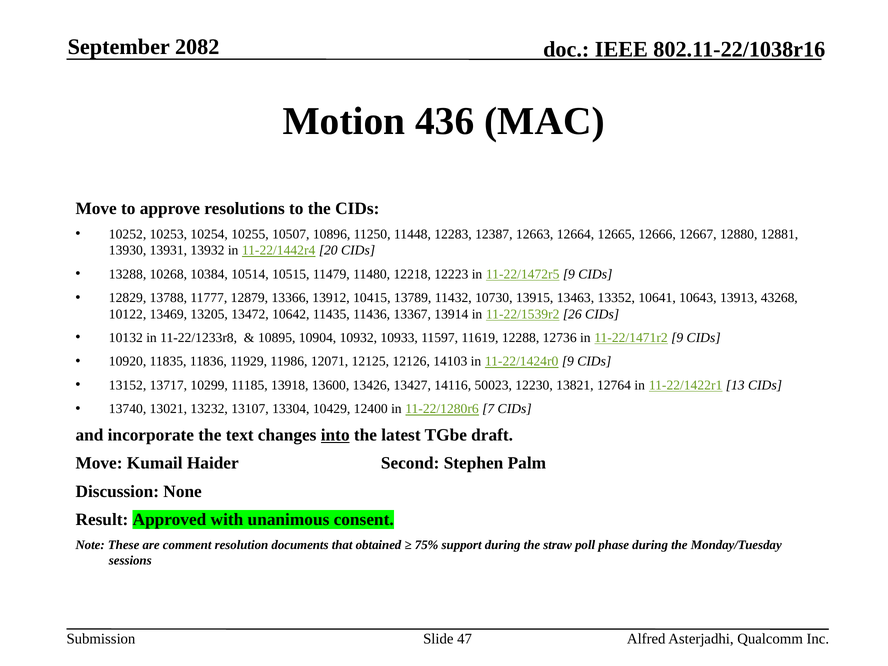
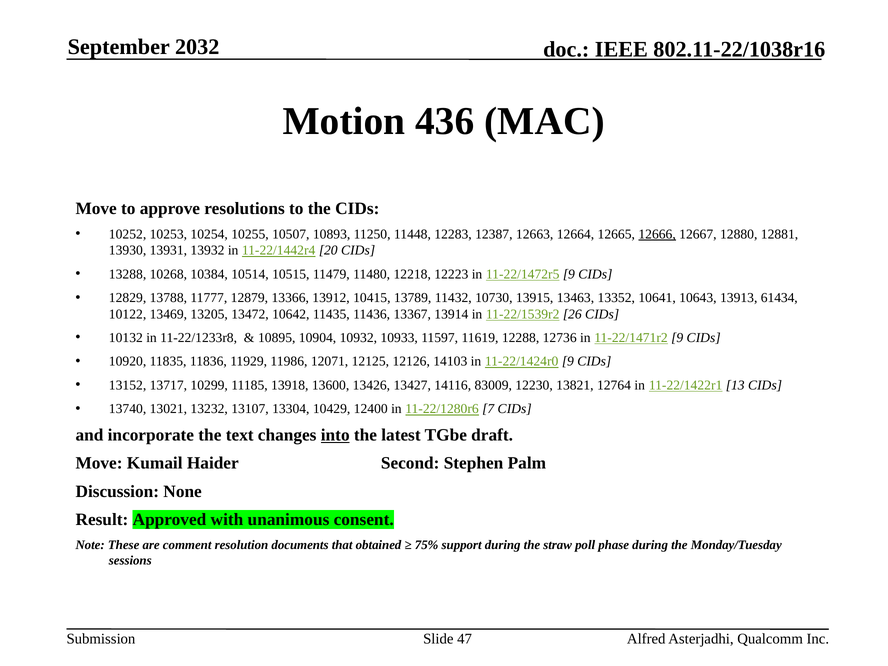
2082: 2082 -> 2032
10896: 10896 -> 10893
12666 underline: none -> present
43268: 43268 -> 61434
50023: 50023 -> 83009
